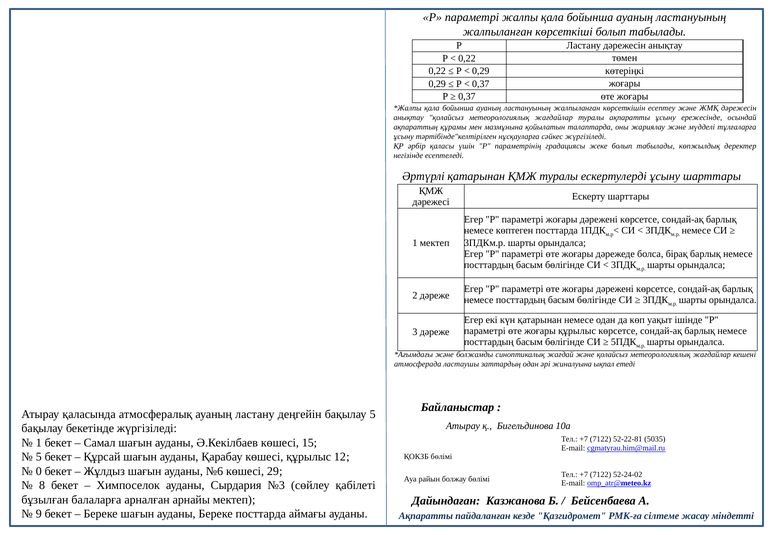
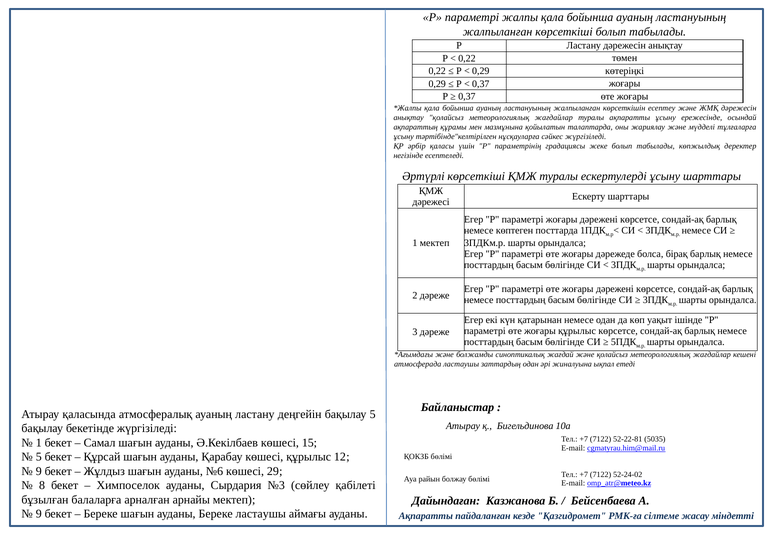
Әртүрлі қатарынан: қатарынан -> көрсеткіші
0 at (39, 471): 0 -> 9
Береке посттарда: посттарда -> ластаушы
